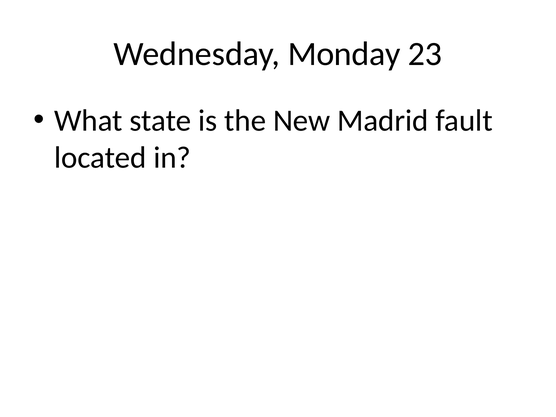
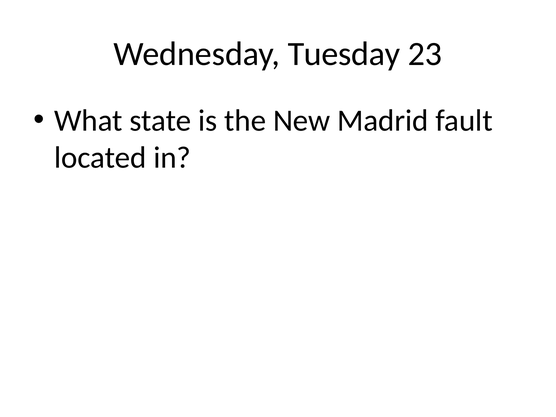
Monday: Monday -> Tuesday
